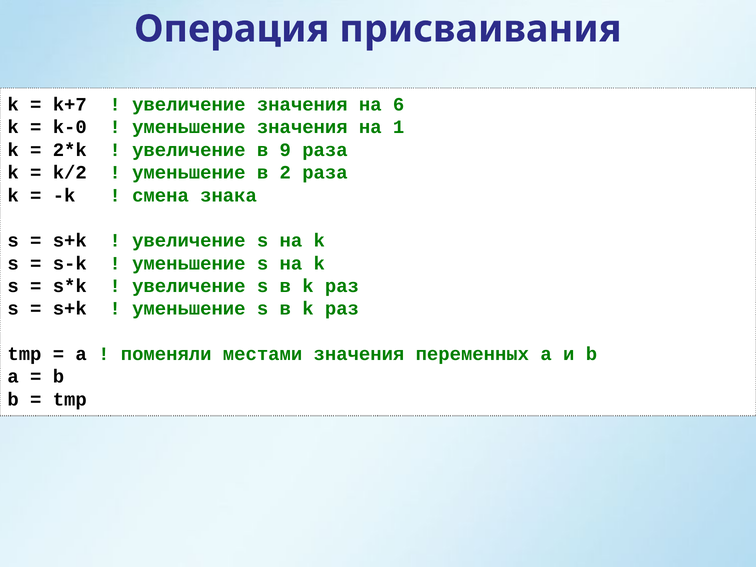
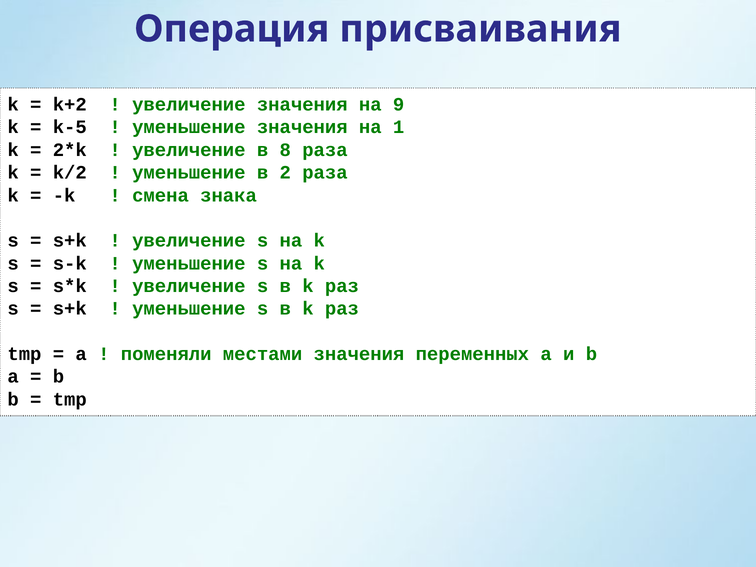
k+7: k+7 -> k+2
6: 6 -> 9
k-0: k-0 -> k-5
9: 9 -> 8
